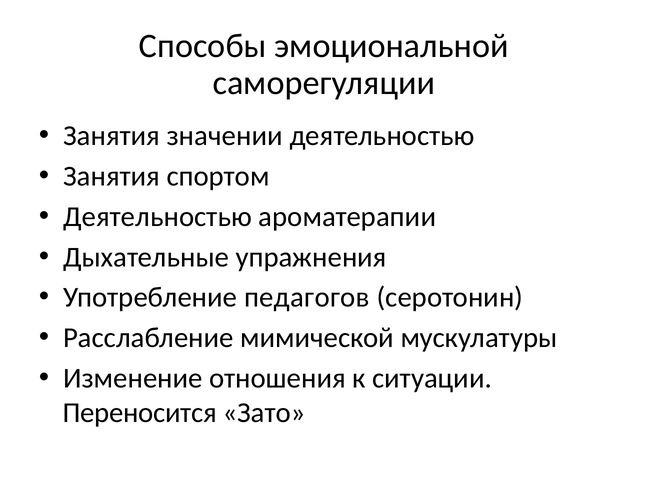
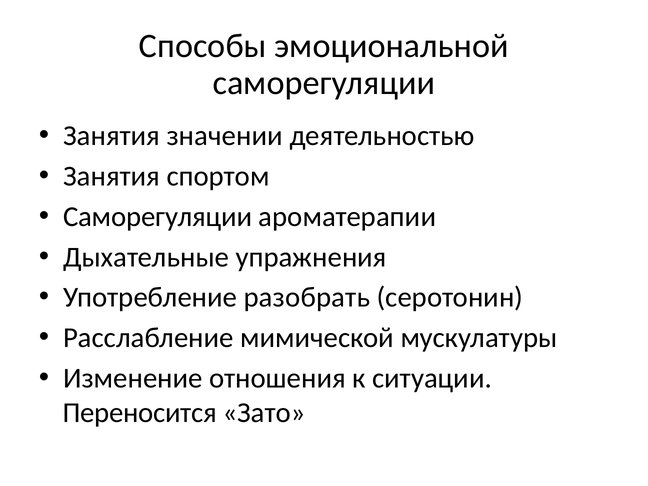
Деятельностью at (158, 217): Деятельностью -> Саморегуляции
педагогов: педагогов -> разобрать
